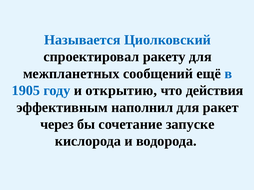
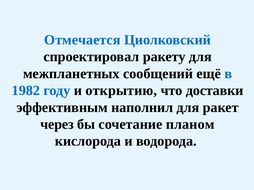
Называется: Называется -> Отмечается
1905: 1905 -> 1982
действия: действия -> доставки
запуске: запуске -> планом
